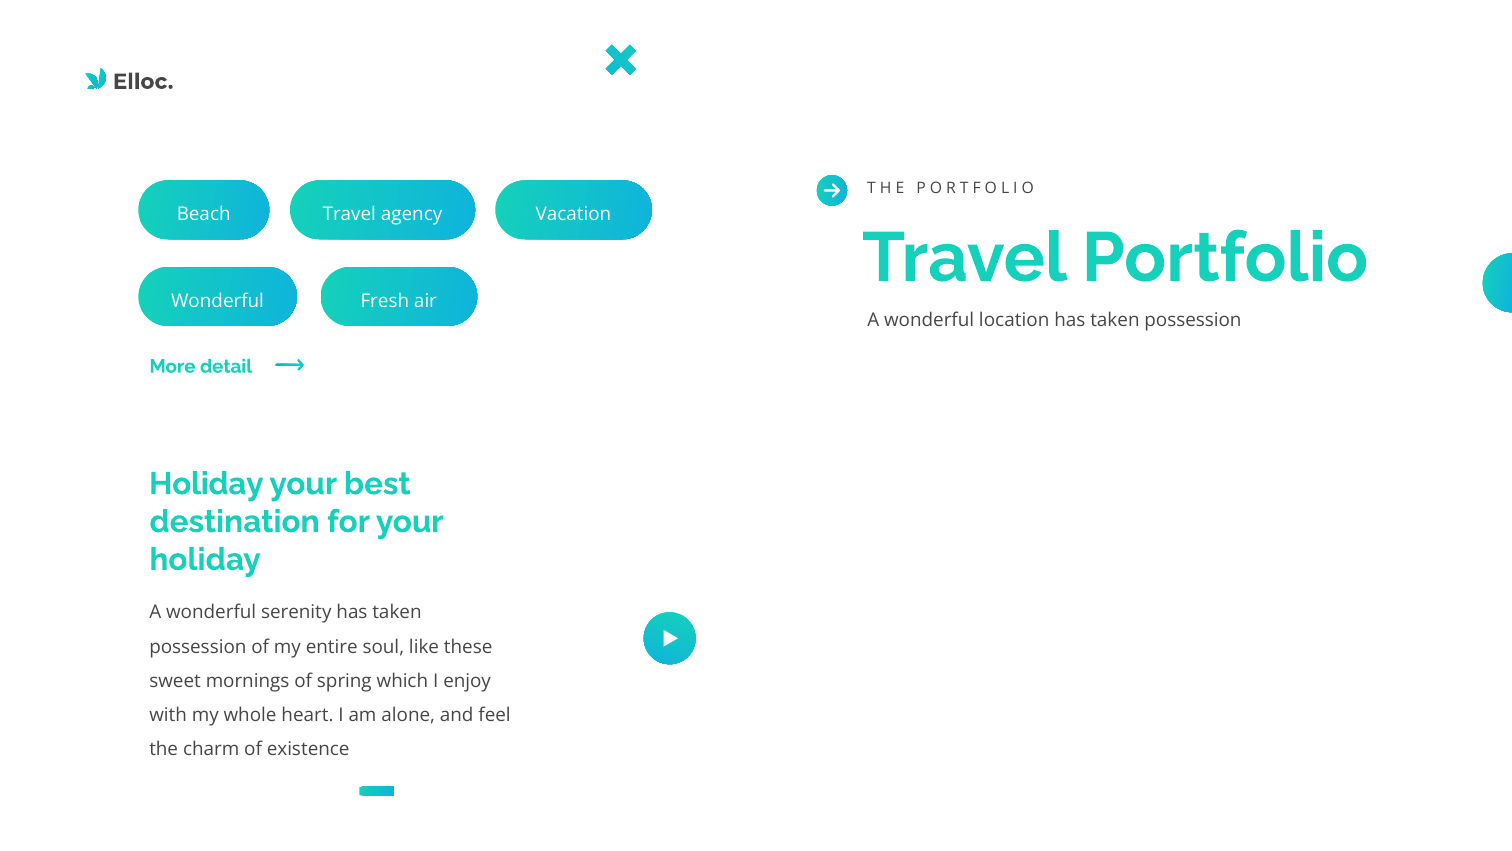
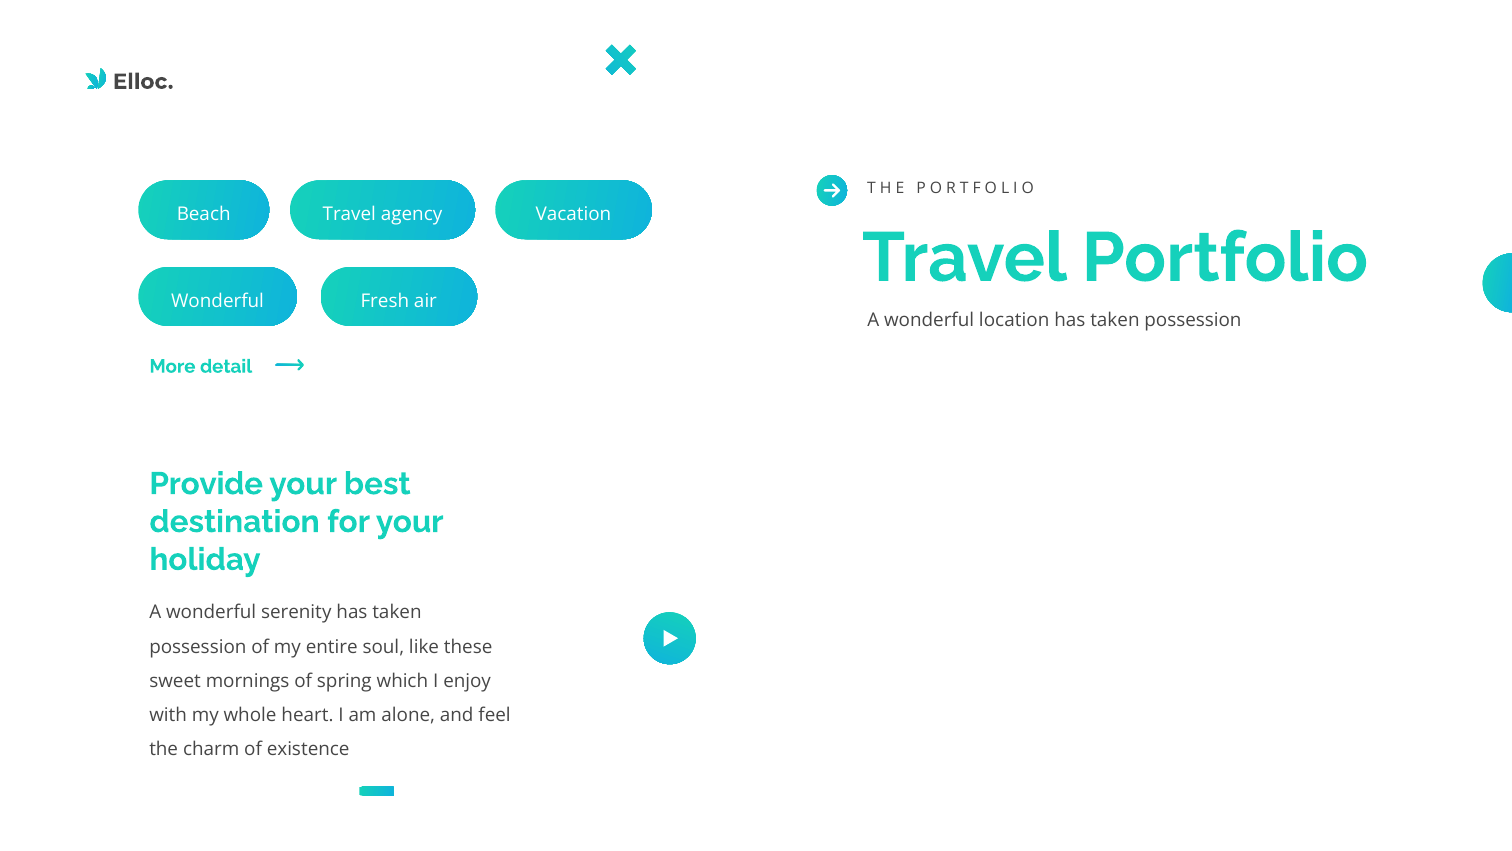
Holiday at (206, 484): Holiday -> Provide
